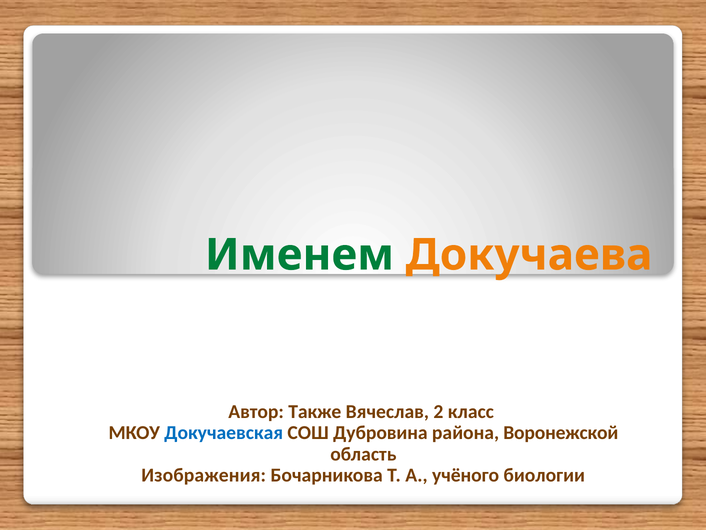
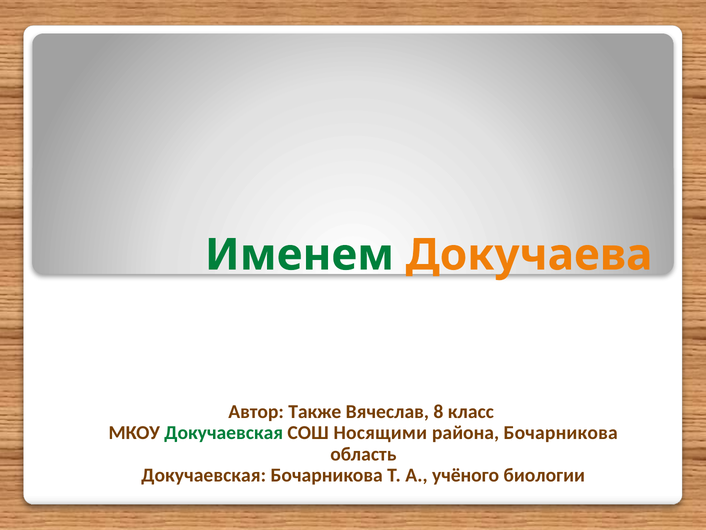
2: 2 -> 8
Докучаевская at (224, 433) colour: blue -> green
Дубровина: Дубровина -> Носящими
района Воронежской: Воронежской -> Бочарникова
Изображения at (204, 475): Изображения -> Докучаевская
